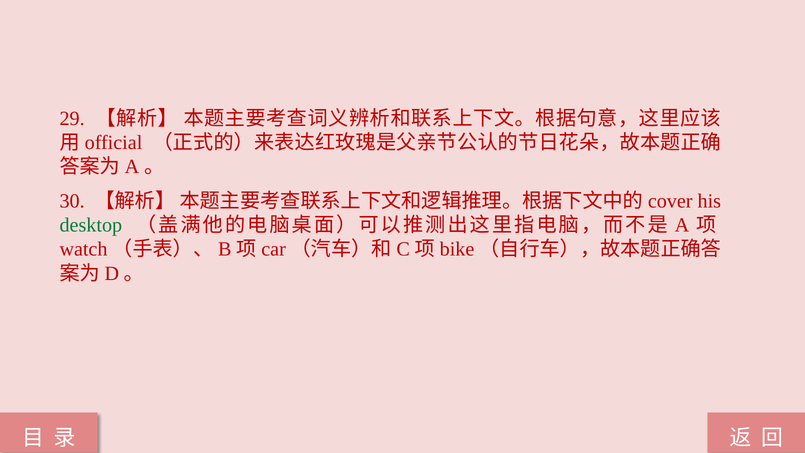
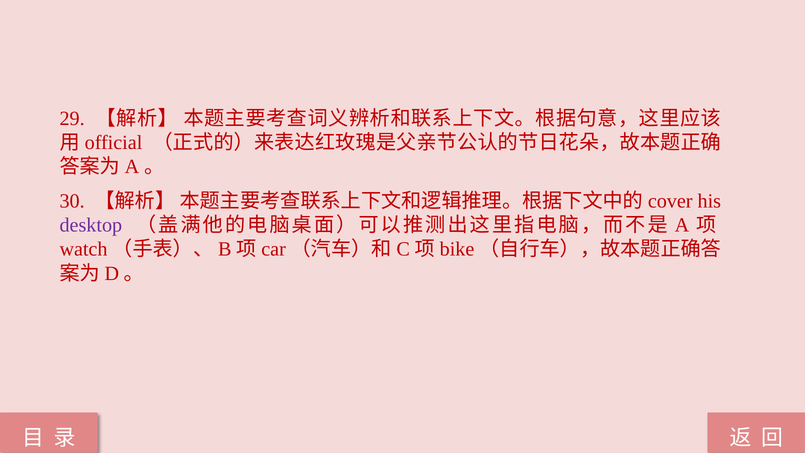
desktop colour: green -> purple
